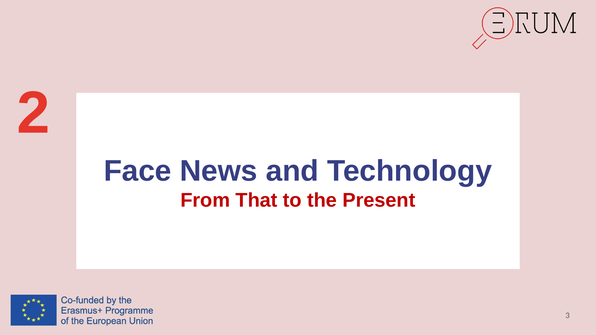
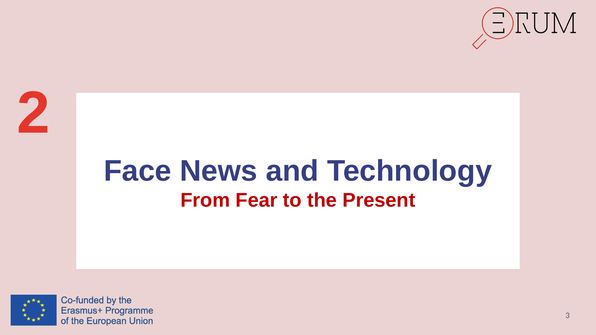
That: That -> Fear
